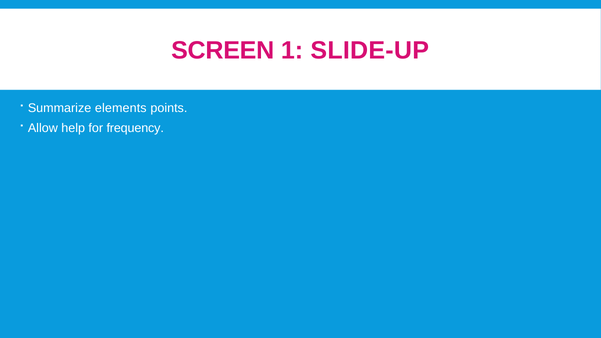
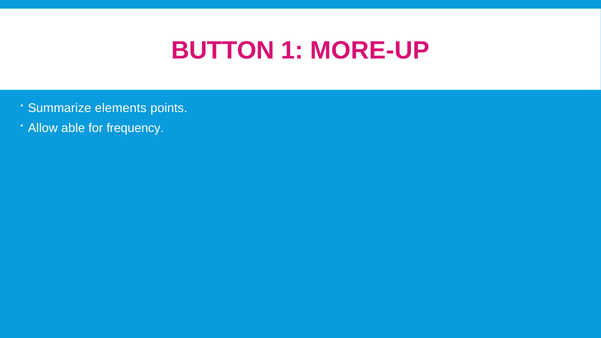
SCREEN: SCREEN -> BUTTON
SLIDE-UP: SLIDE-UP -> MORE-UP
help: help -> able
